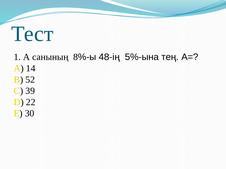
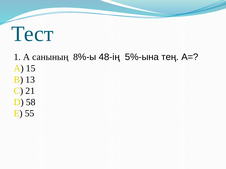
14: 14 -> 15
52: 52 -> 13
39: 39 -> 21
22: 22 -> 58
30: 30 -> 55
